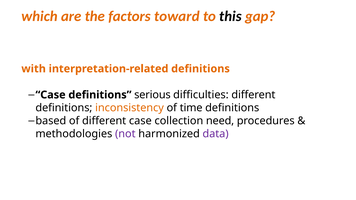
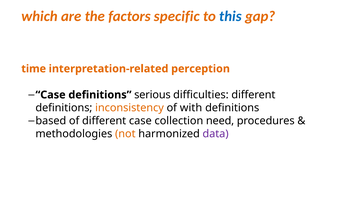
toward: toward -> specific
this colour: black -> blue
with: with -> time
interpretation-related definitions: definitions -> perception
time: time -> with
not colour: purple -> orange
